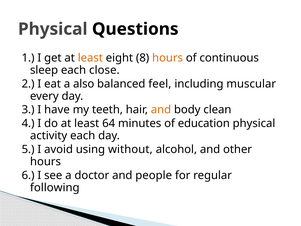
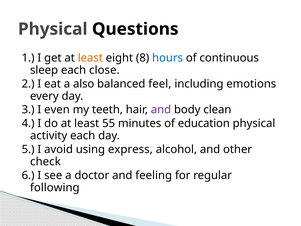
hours at (168, 58) colour: orange -> blue
muscular: muscular -> emotions
have: have -> even
and at (161, 110) colour: orange -> purple
64: 64 -> 55
without: without -> express
hours at (45, 161): hours -> check
people: people -> feeling
